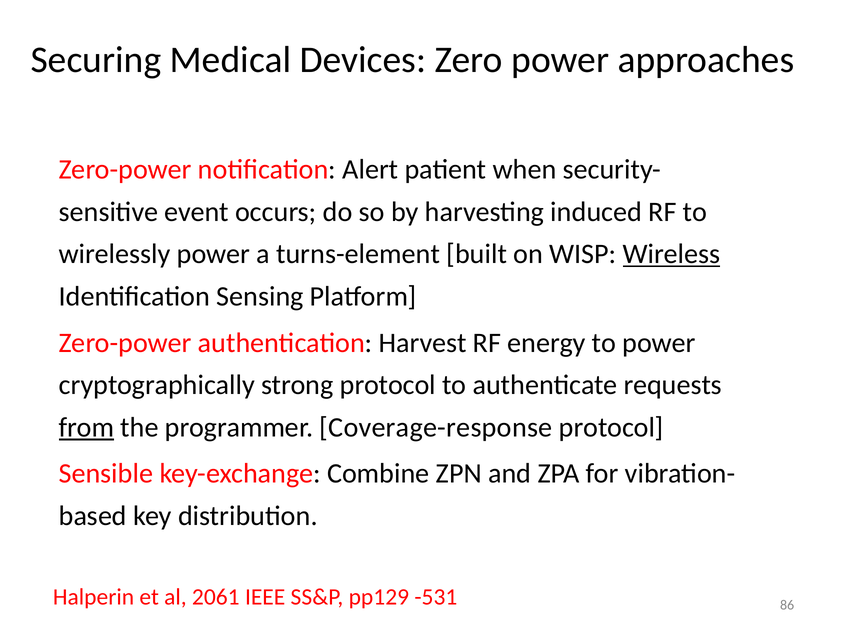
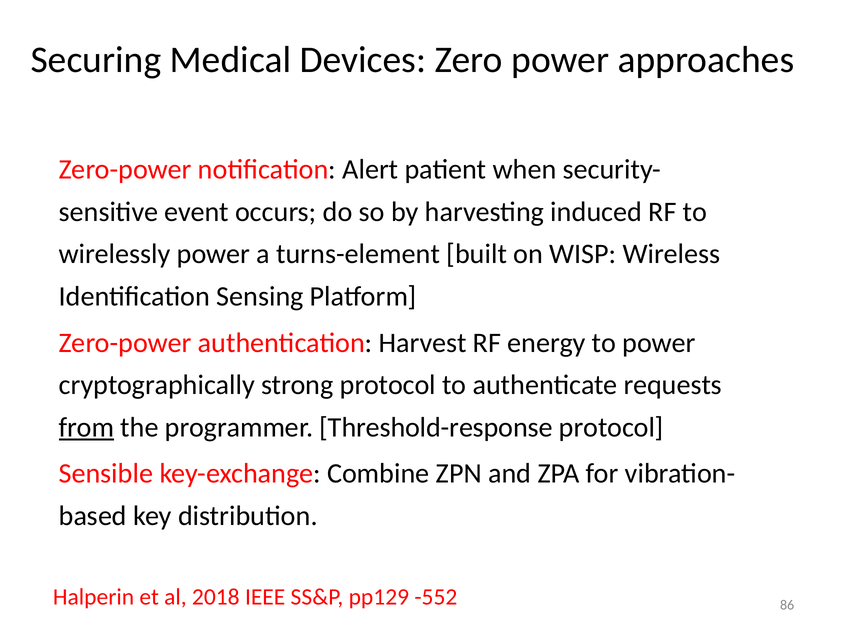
Wireless underline: present -> none
Coverage-response: Coverage-response -> Threshold-response
2061: 2061 -> 2018
-531: -531 -> -552
